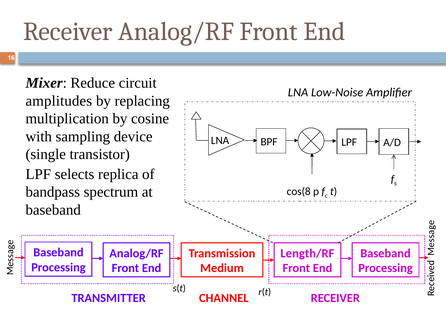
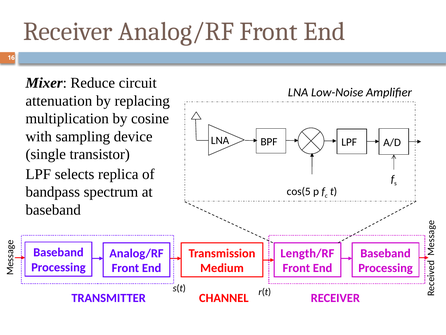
amplitudes: amplitudes -> attenuation
cos(8: cos(8 -> cos(5
